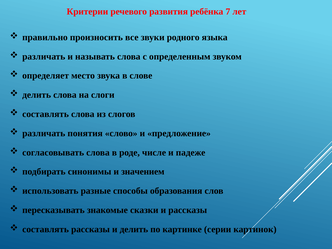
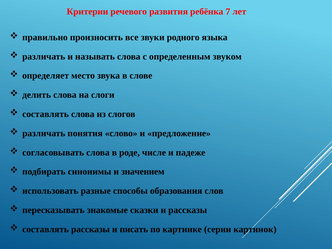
и делить: делить -> писать
